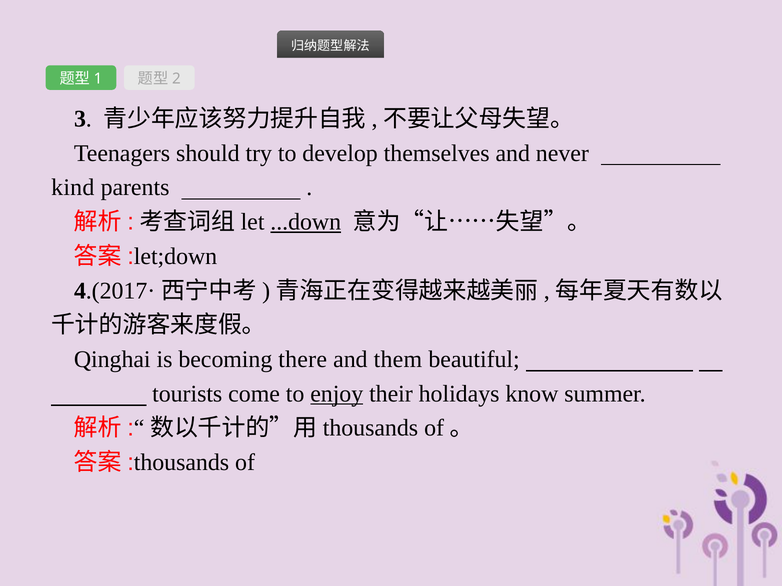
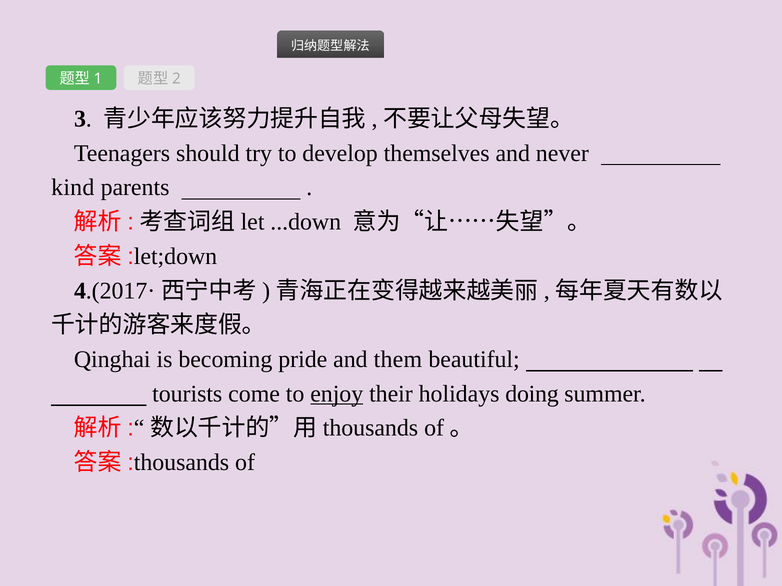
...down underline: present -> none
there: there -> pride
know: know -> doing
